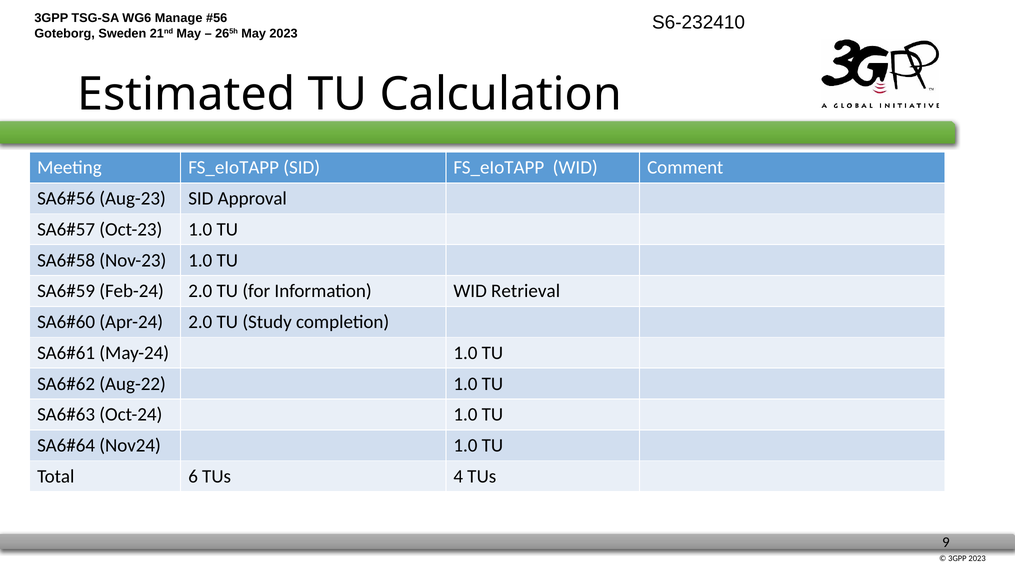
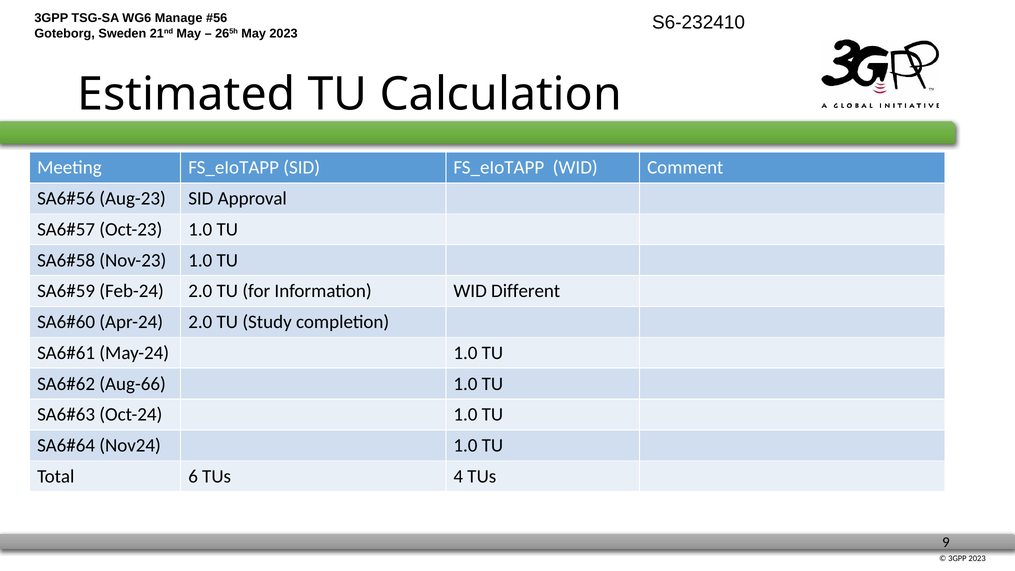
Retrieval: Retrieval -> Different
Aug-22: Aug-22 -> Aug-66
